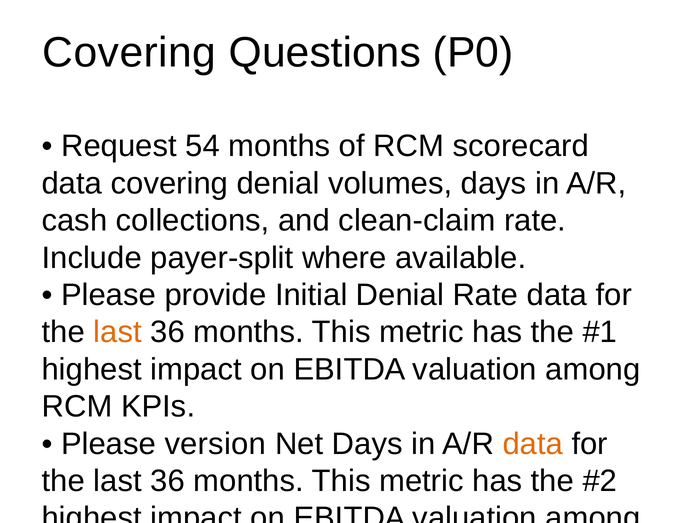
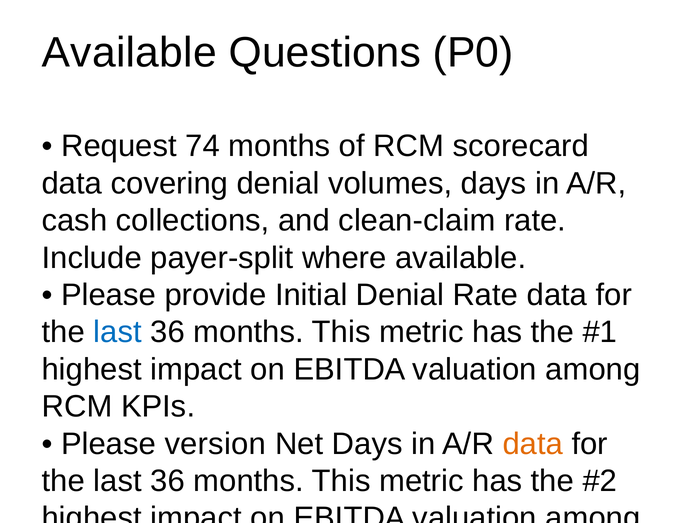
Covering at (129, 53): Covering -> Available
54: 54 -> 74
last at (118, 333) colour: orange -> blue
